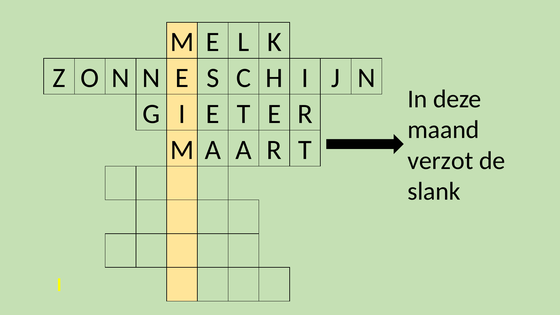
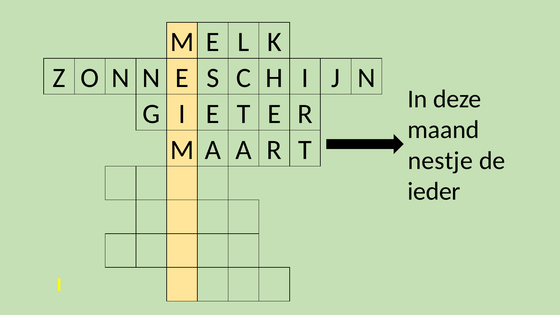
verzot: verzot -> nestje
slank: slank -> ieder
